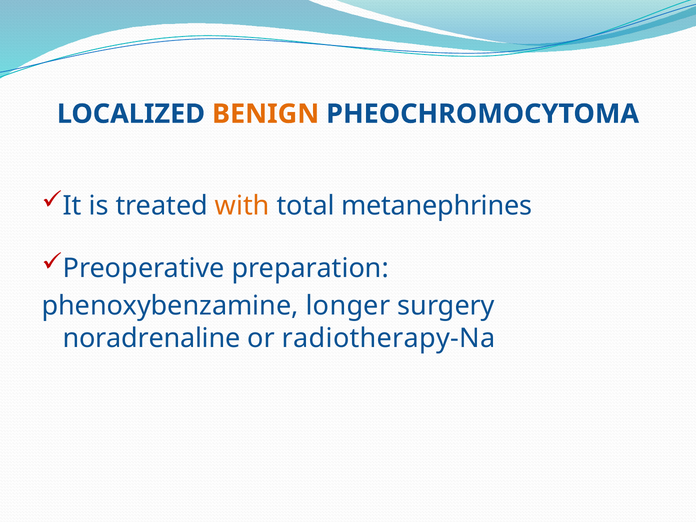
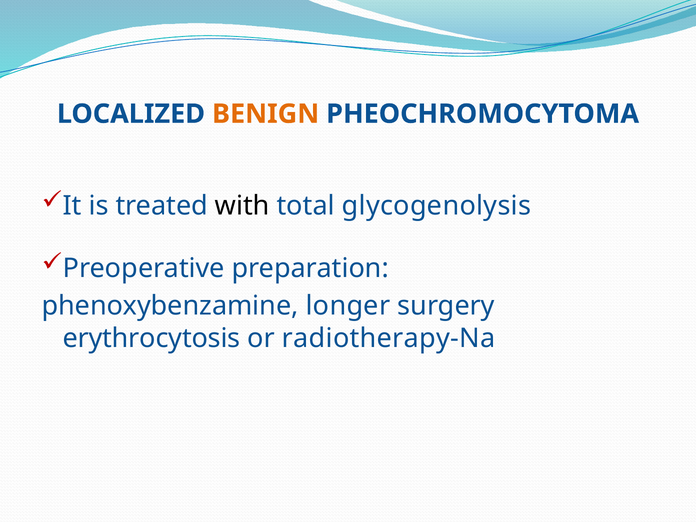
with colour: orange -> black
metanephrines: metanephrines -> glycogenolysis
noradrenaline: noradrenaline -> erythrocytosis
